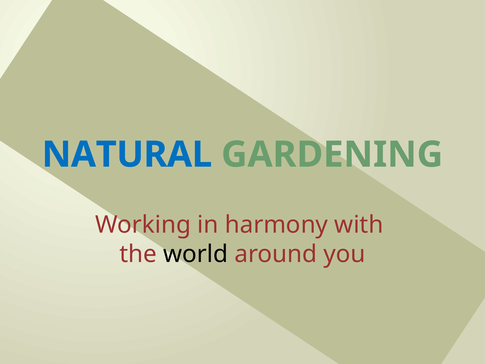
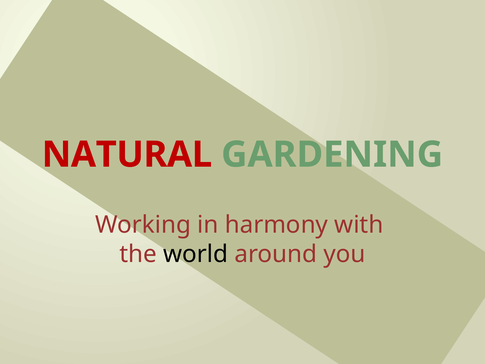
NATURAL colour: blue -> red
